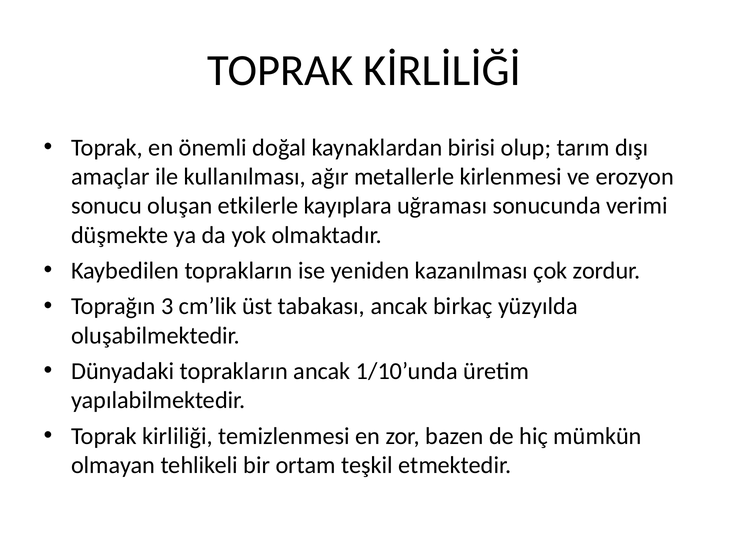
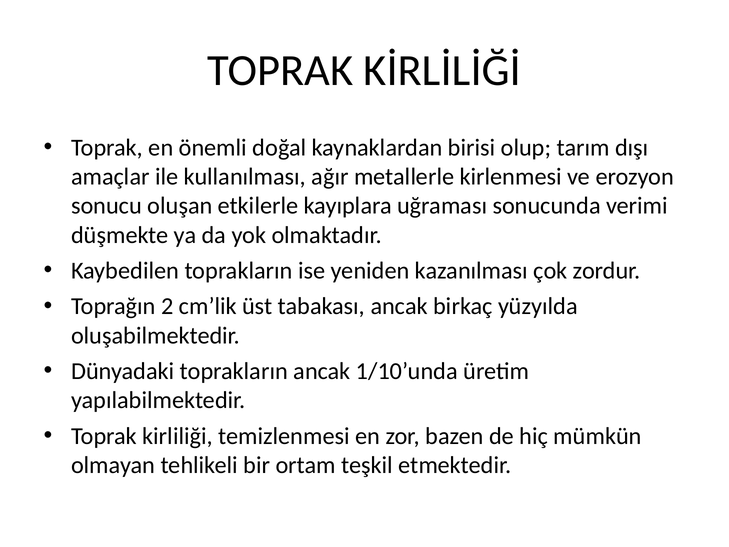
3: 3 -> 2
